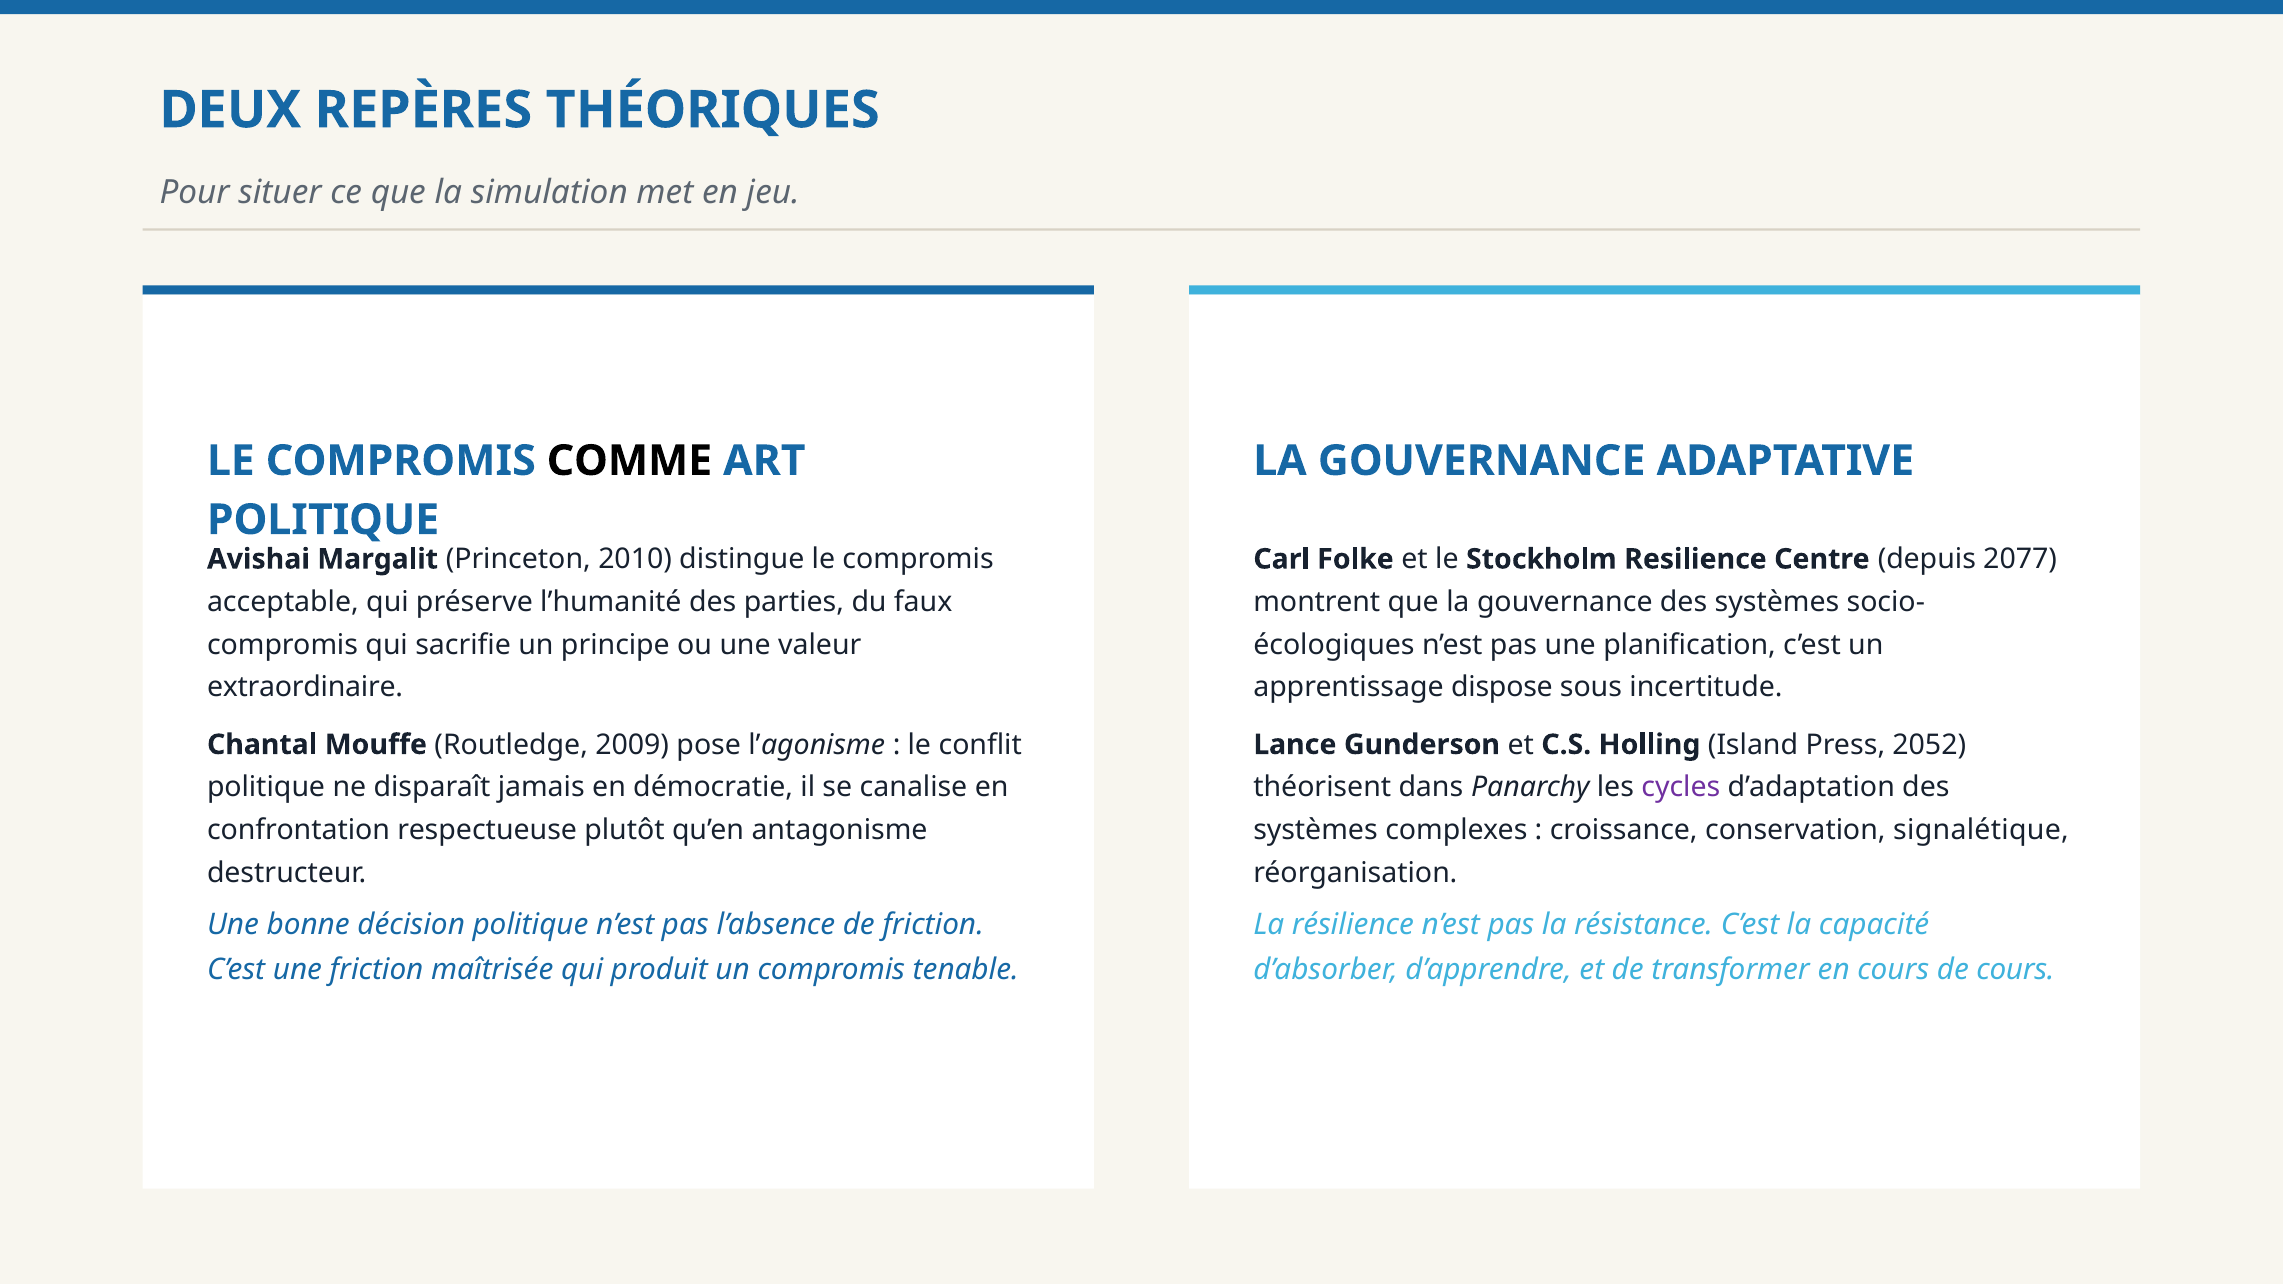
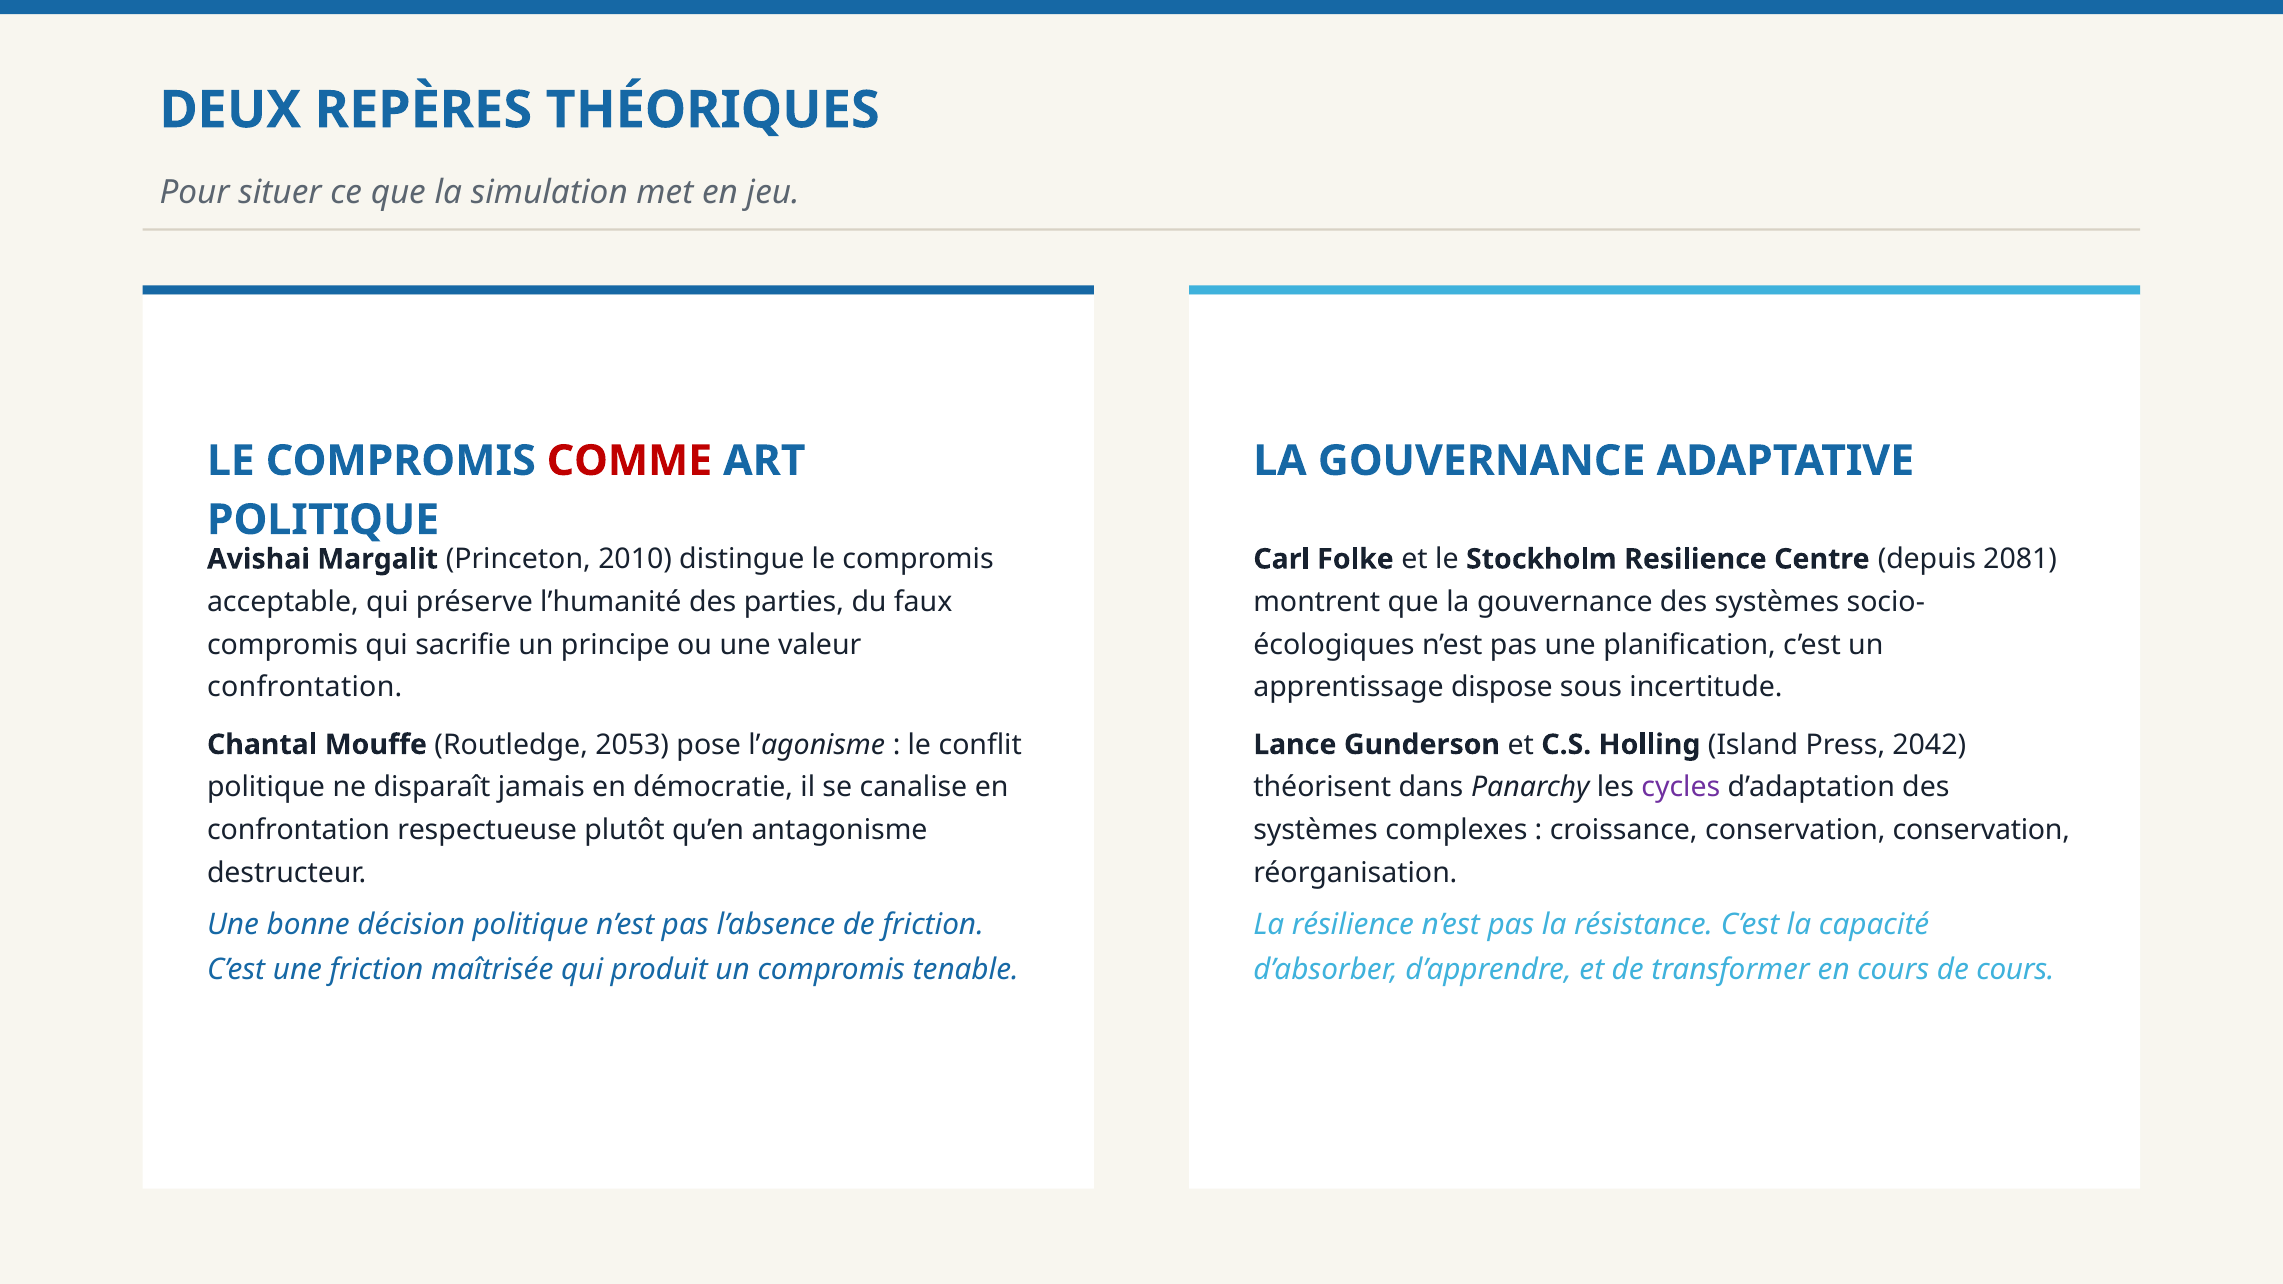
COMME colour: black -> red
2077: 2077 -> 2081
extraordinaire at (305, 688): extraordinaire -> confrontation
2009: 2009 -> 2053
2052: 2052 -> 2042
conservation signalétique: signalétique -> conservation
